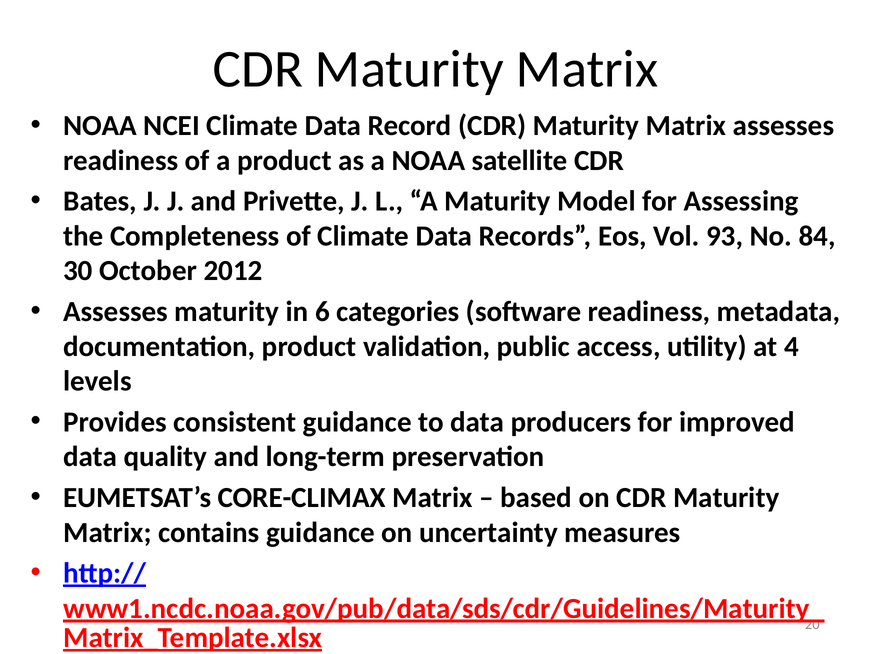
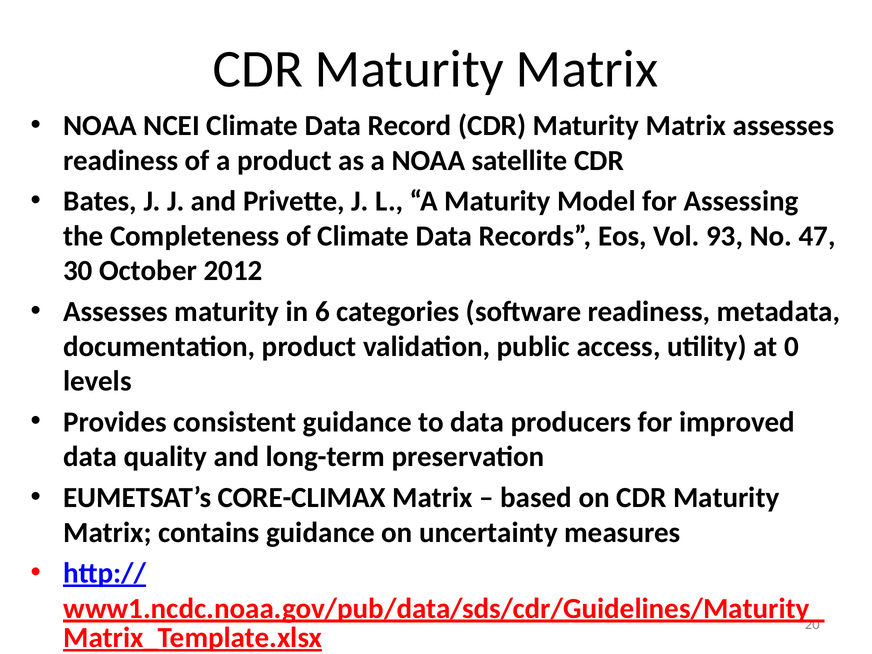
84: 84 -> 47
4: 4 -> 0
